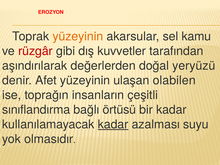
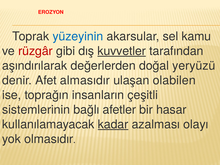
yüzeyinin at (78, 36) colour: orange -> blue
kuvvetler underline: none -> present
Afet yüzeyinin: yüzeyinin -> almasıdır
sınıflandırma: sınıflandırma -> sistemlerinin
örtüsü: örtüsü -> afetler
bir kadar: kadar -> hasar
suyu: suyu -> olayı
